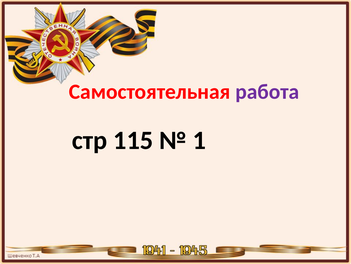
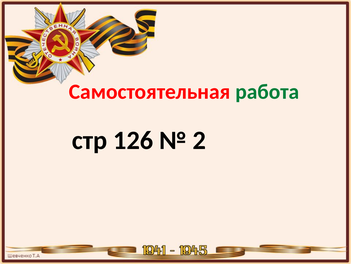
работа colour: purple -> green
115: 115 -> 126
1: 1 -> 2
